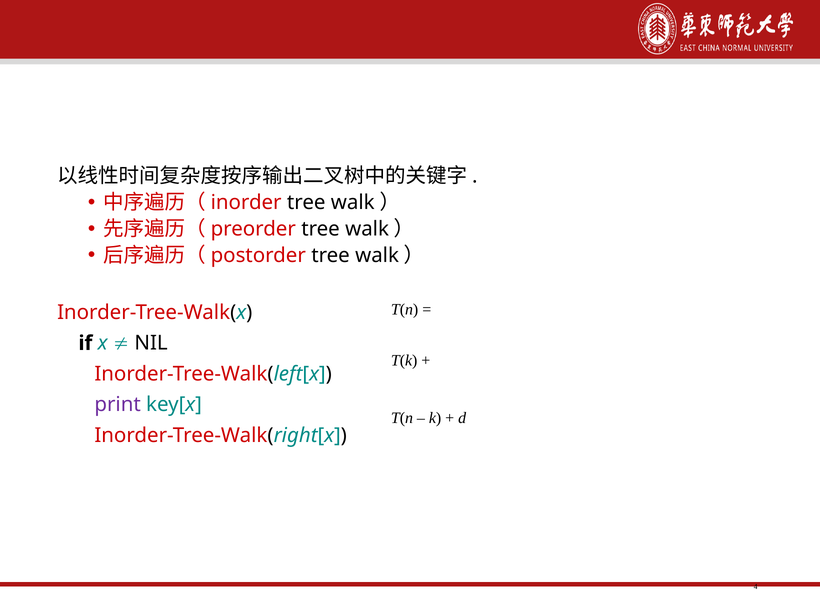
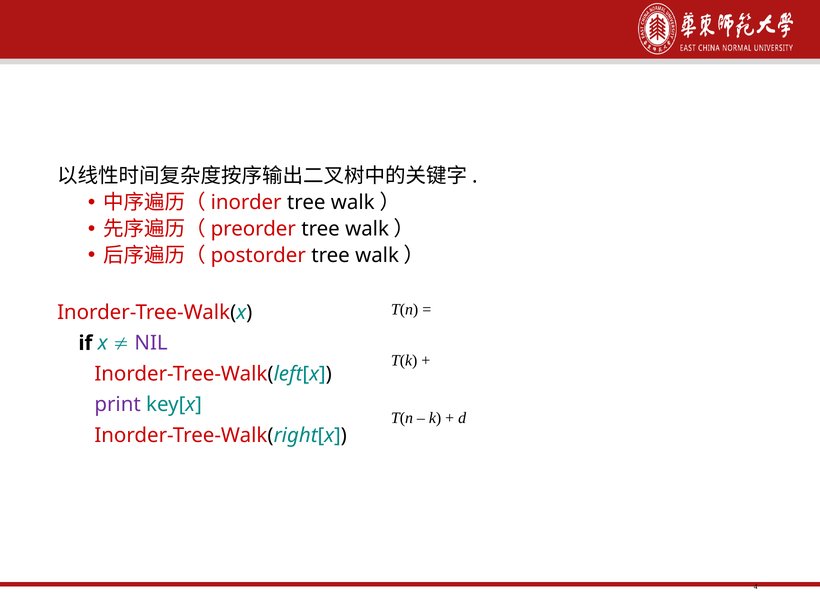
NIL colour: black -> purple
